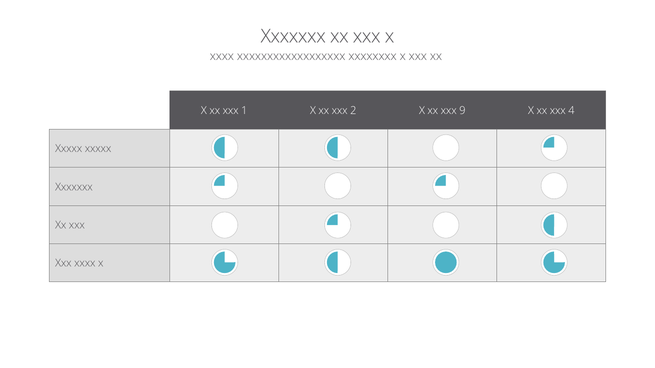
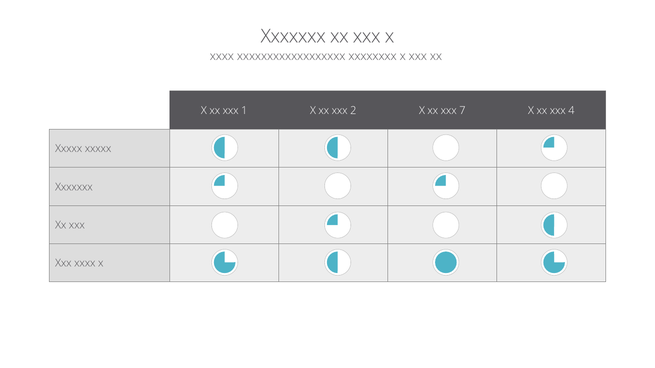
9: 9 -> 7
